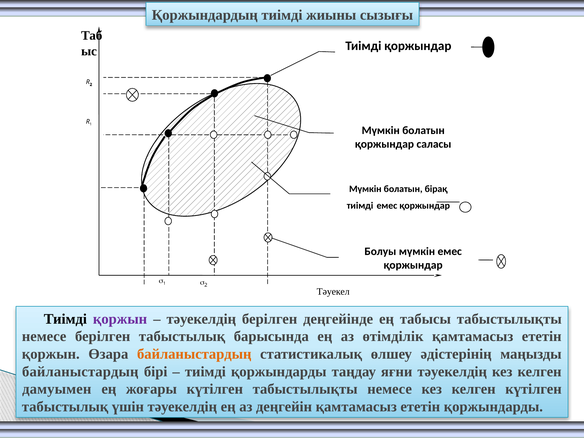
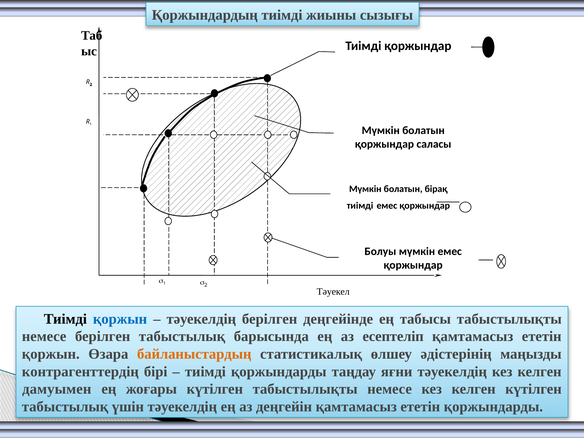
қоржын at (120, 319) colour: purple -> blue
өтімділік: өтімділік -> есептеліп
байланыстардың at (80, 372): байланыстардың -> контрагенттердің
